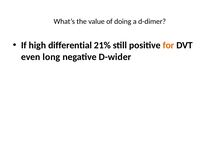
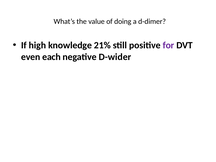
differential: differential -> knowledge
for colour: orange -> purple
long: long -> each
